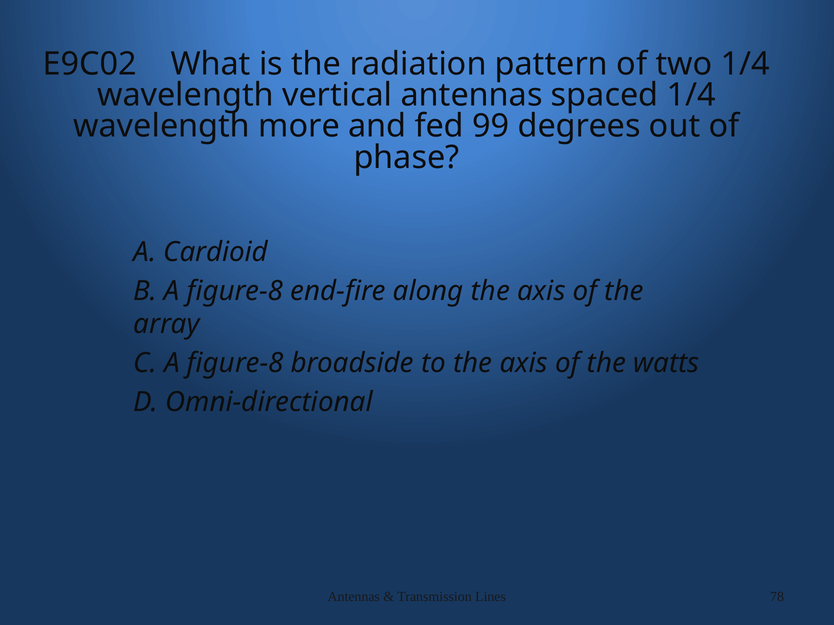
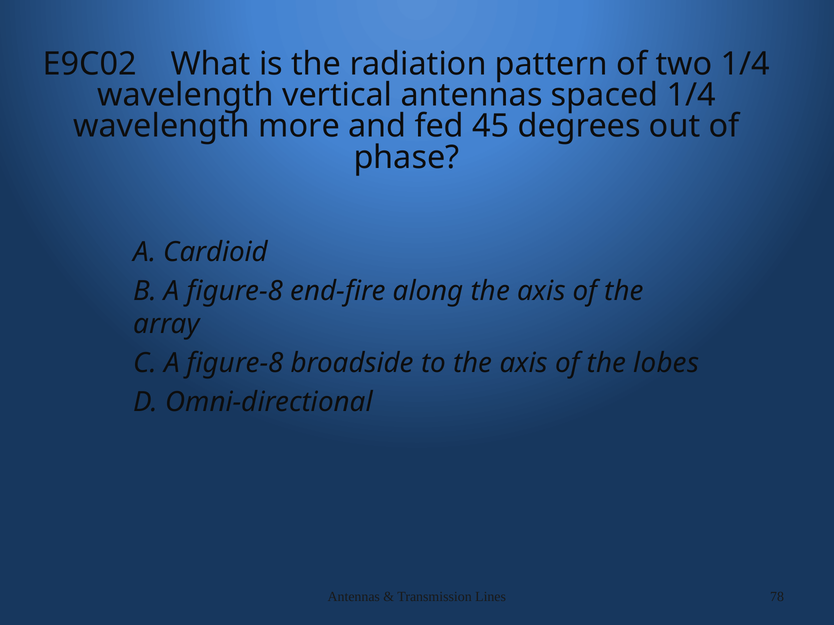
99: 99 -> 45
watts: watts -> lobes
